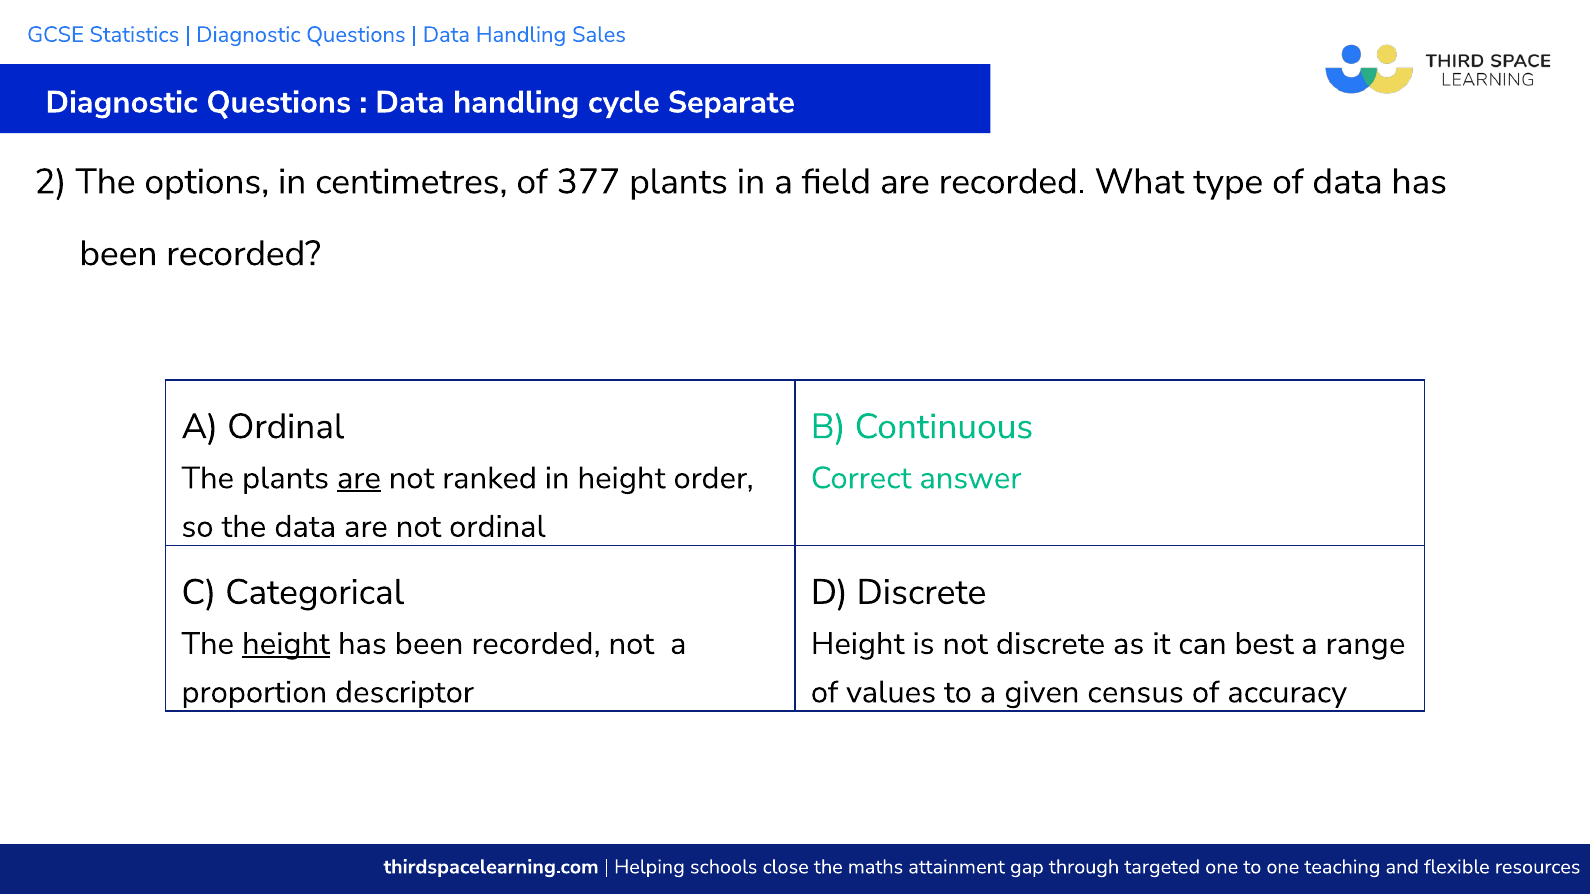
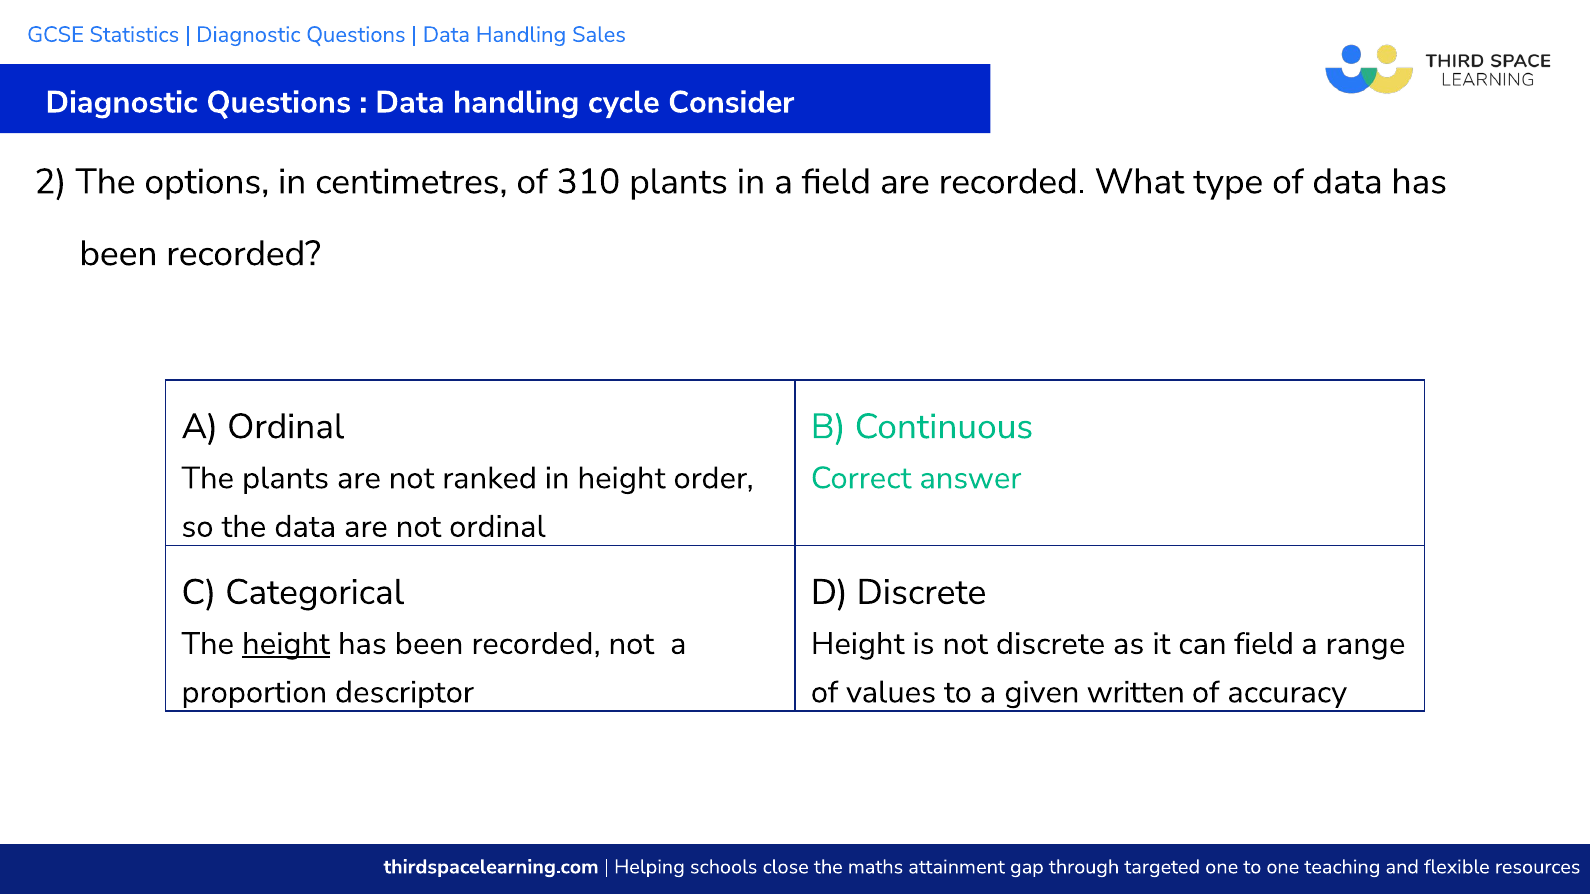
Separate: Separate -> Consider
377: 377 -> 310
are at (359, 478) underline: present -> none
can best: best -> field
census: census -> written
